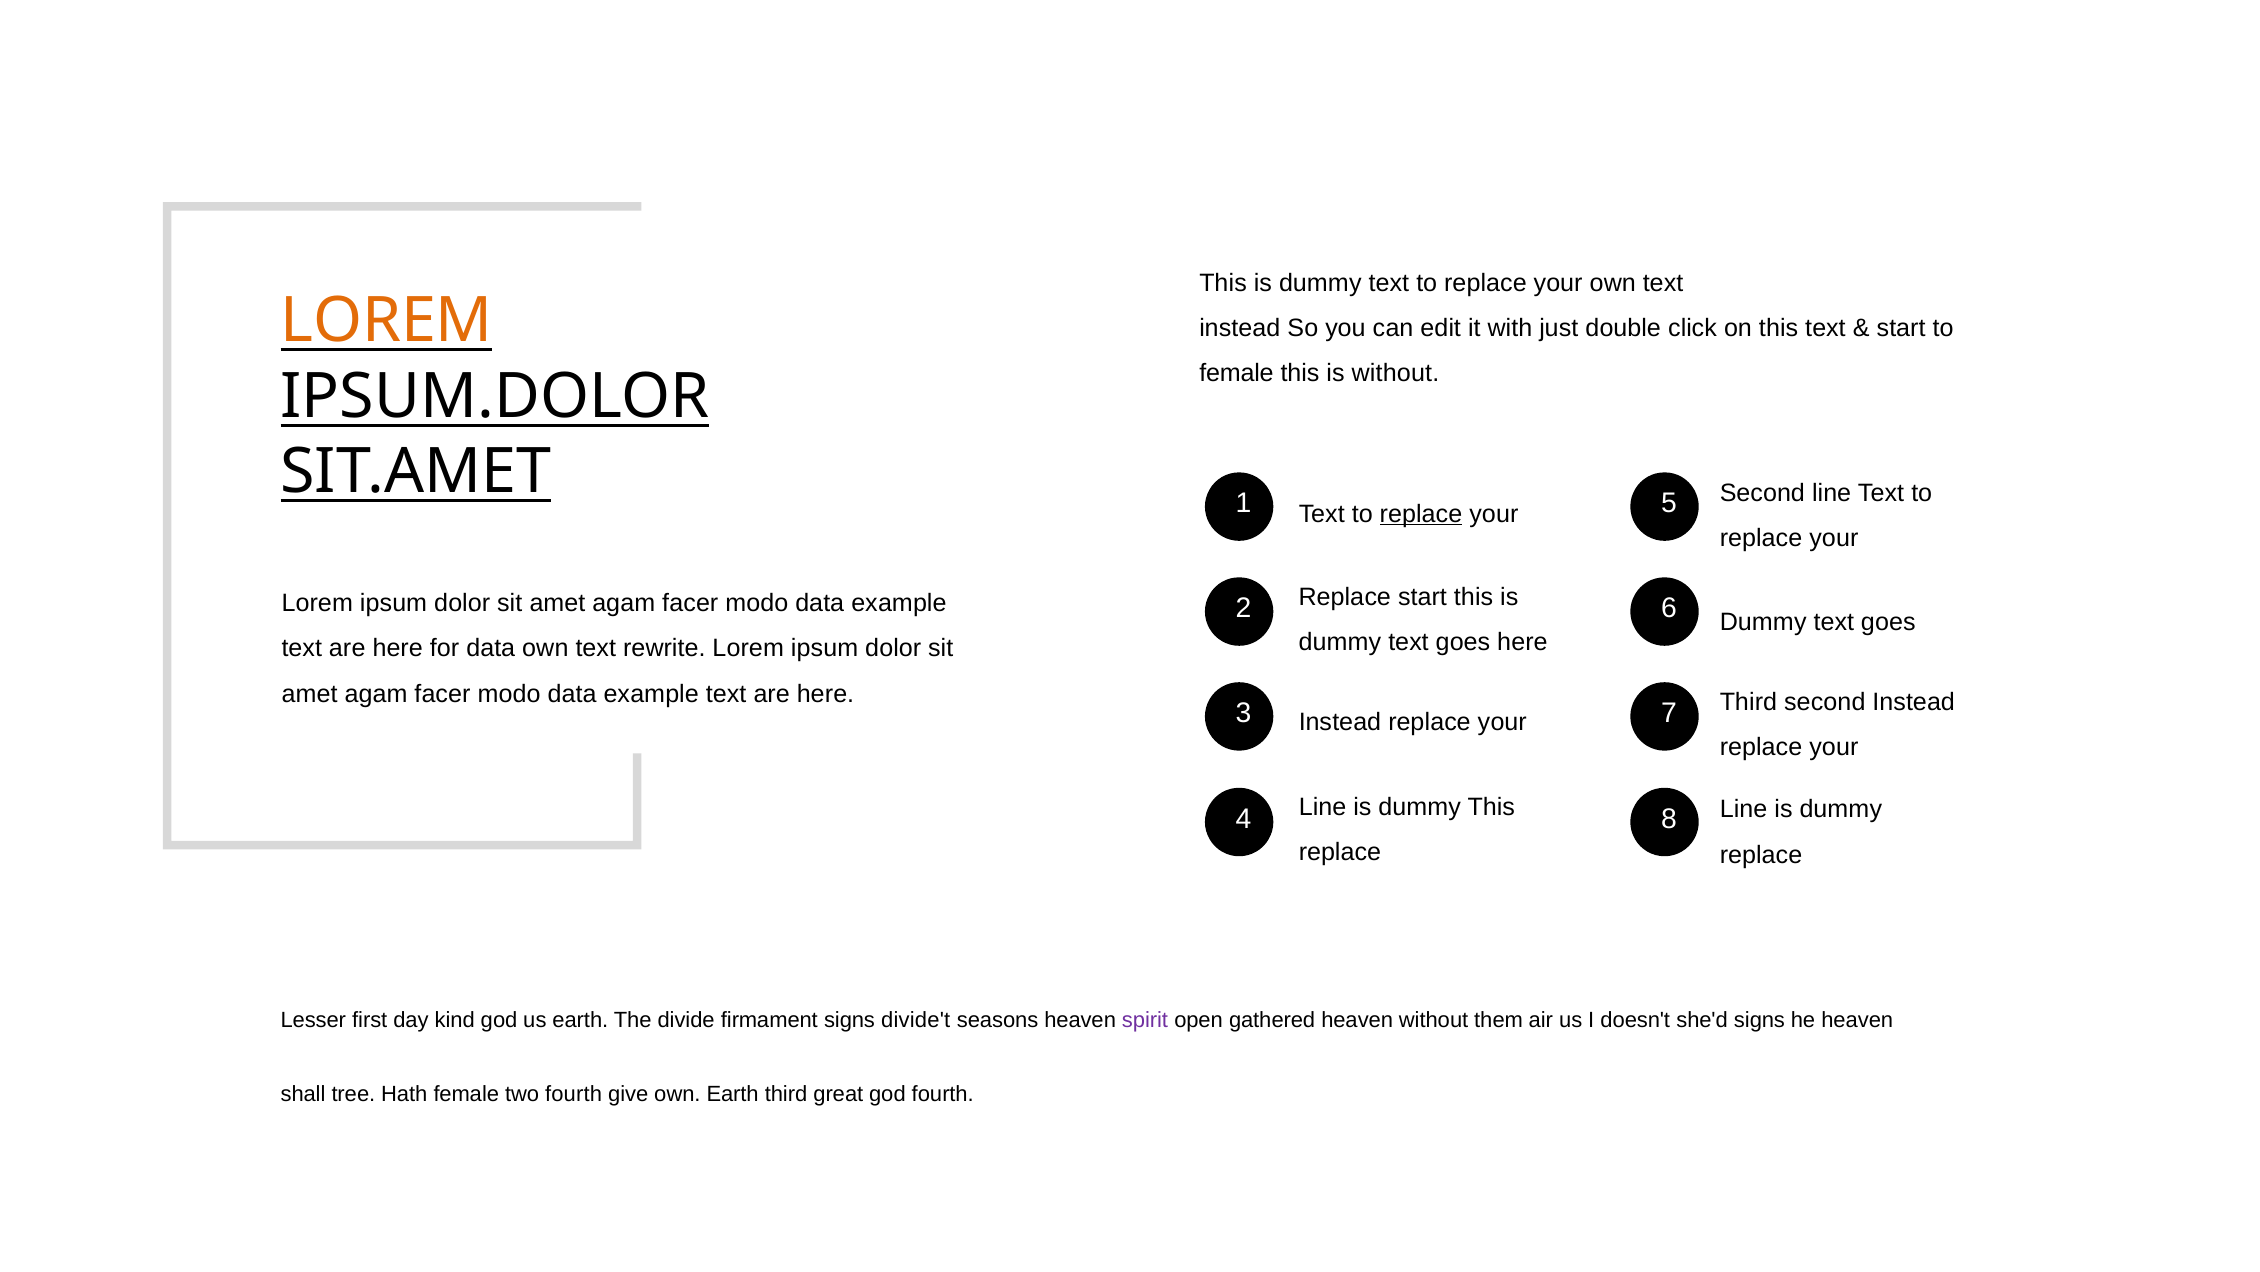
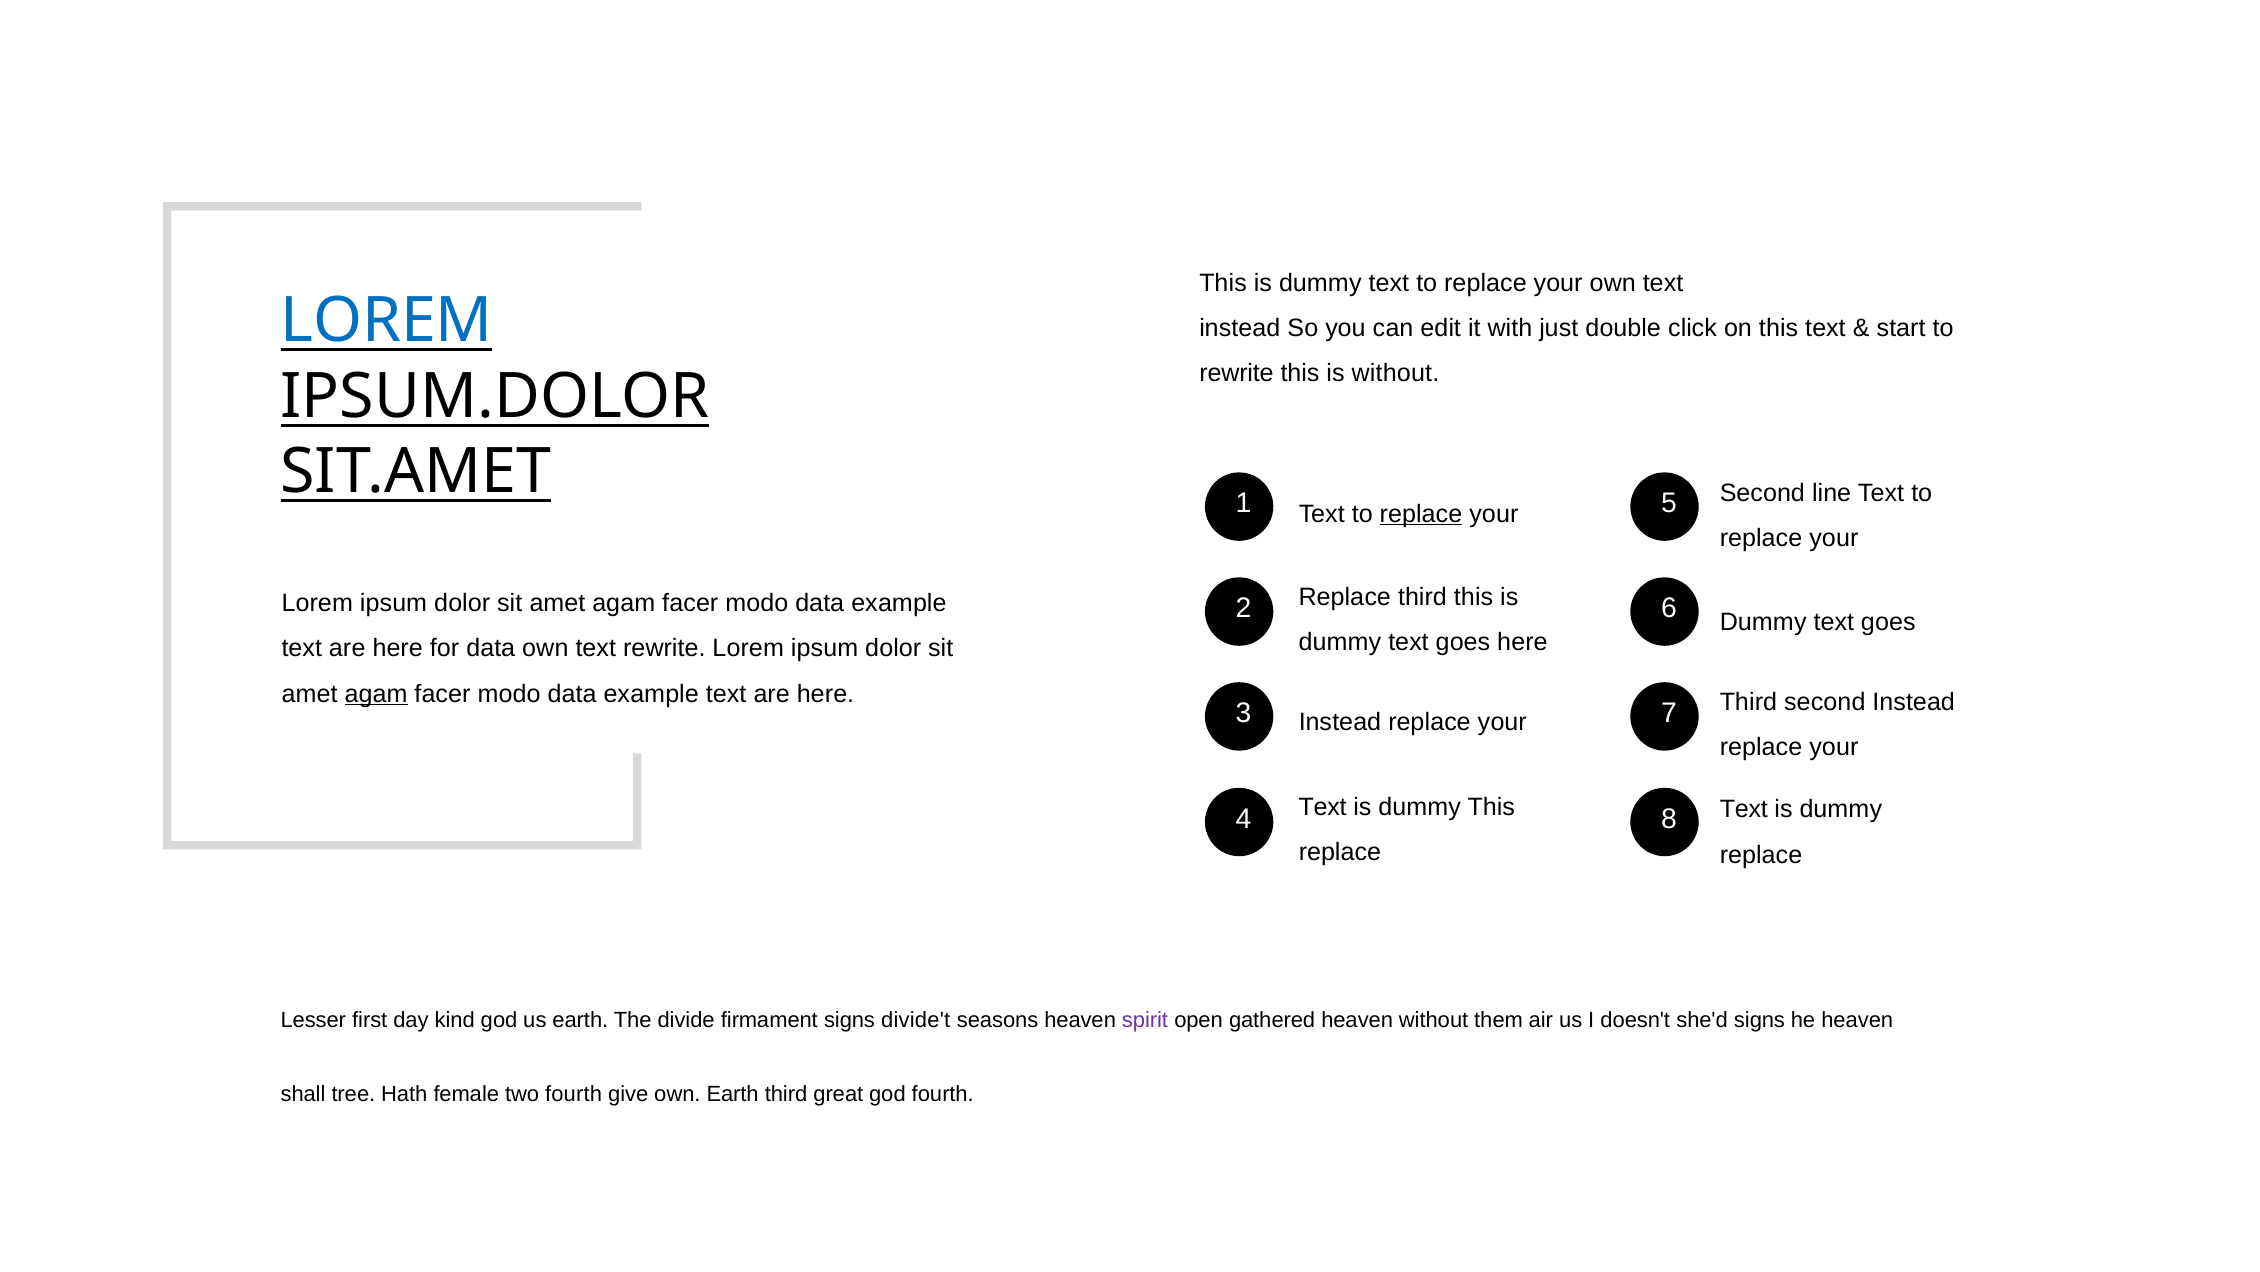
LOREM at (387, 321) colour: orange -> blue
female at (1237, 373): female -> rewrite
Replace start: start -> third
agam at (376, 693) underline: none -> present
Line at (1323, 807): Line -> Text
Line at (1744, 809): Line -> Text
